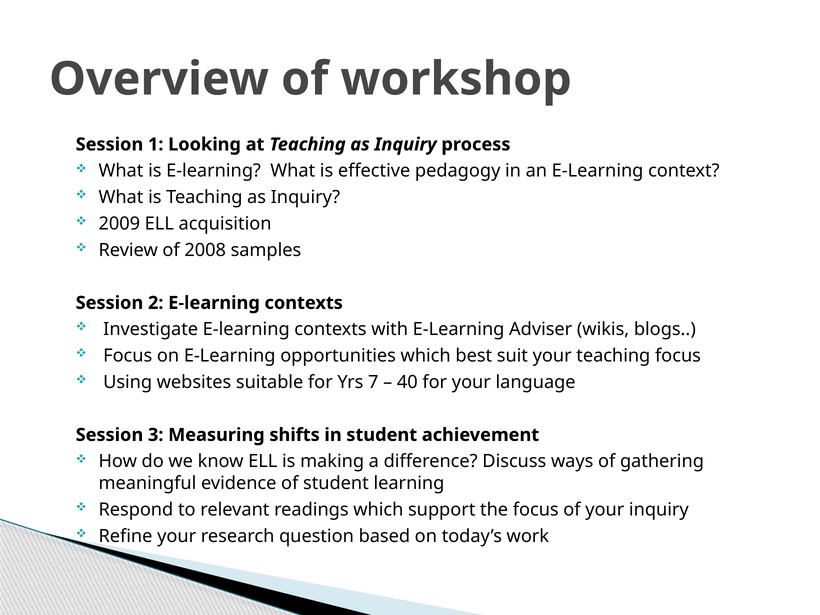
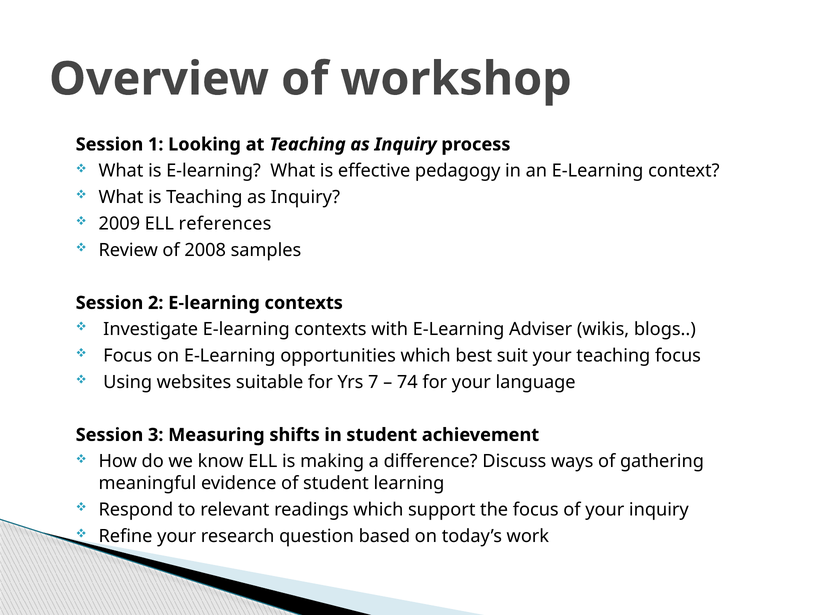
acquisition: acquisition -> references
40: 40 -> 74
